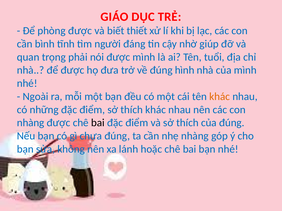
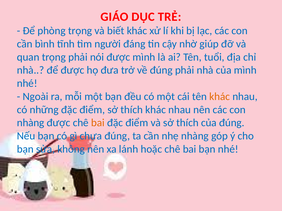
phòng được: được -> trọng
biết thiết: thiết -> khác
đúng hình: hình -> phải
bai at (98, 123) colour: black -> orange
